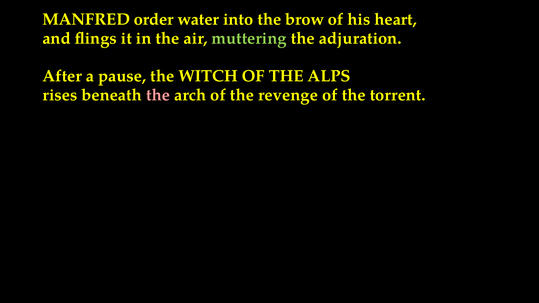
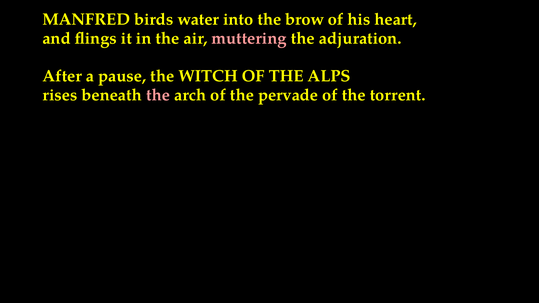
order: order -> birds
muttering colour: light green -> pink
revenge: revenge -> pervade
